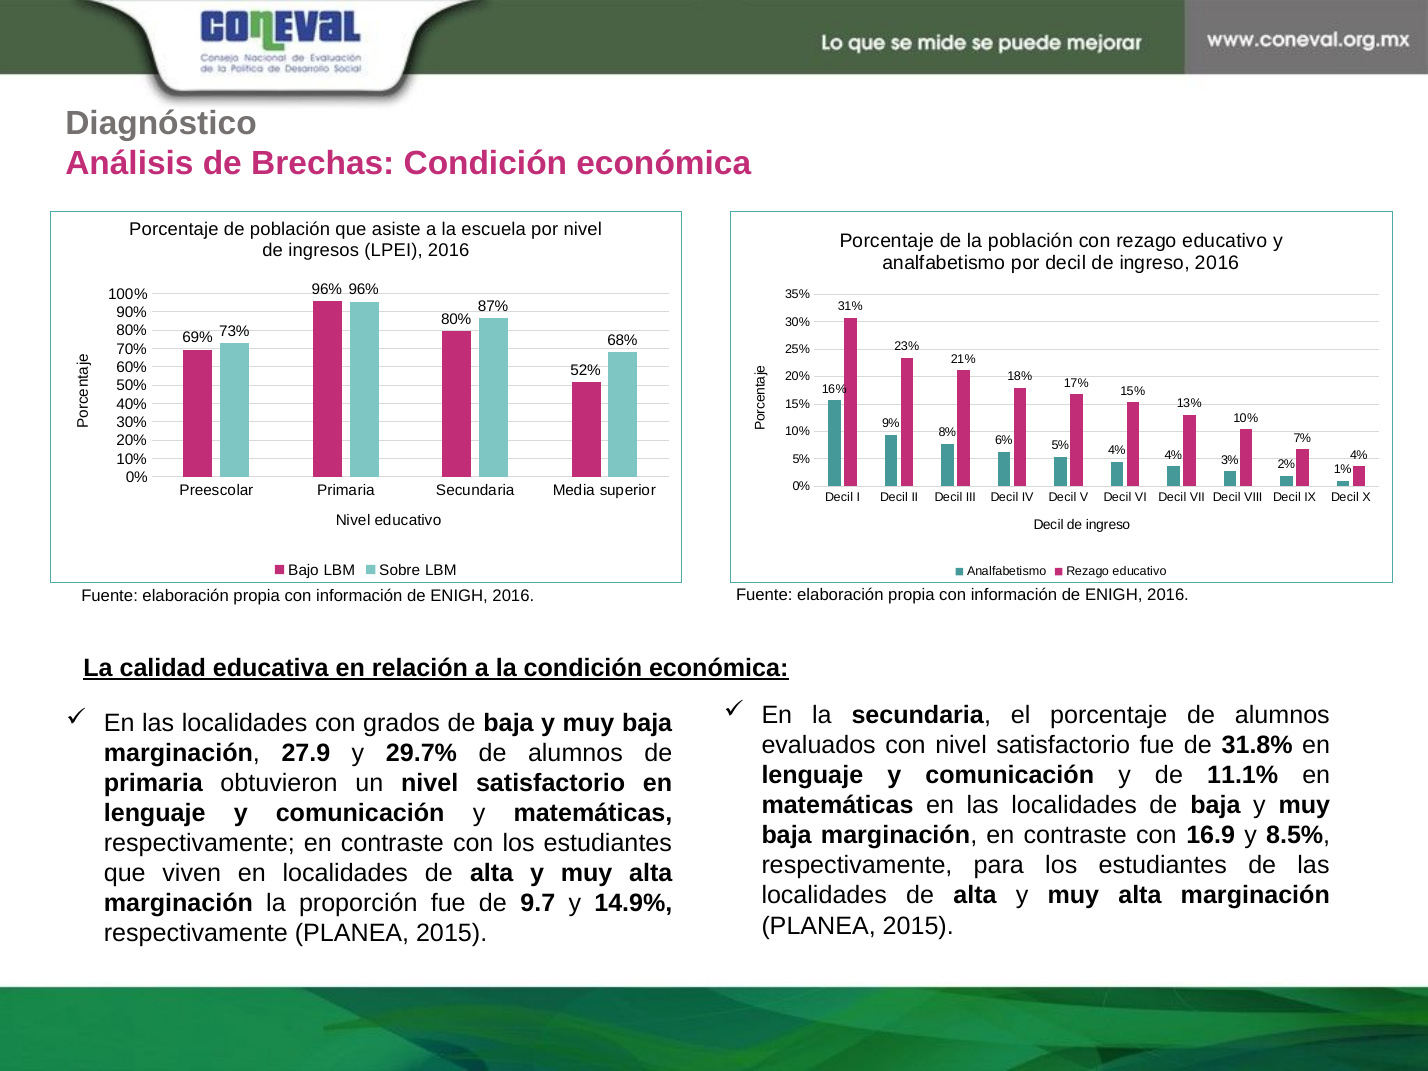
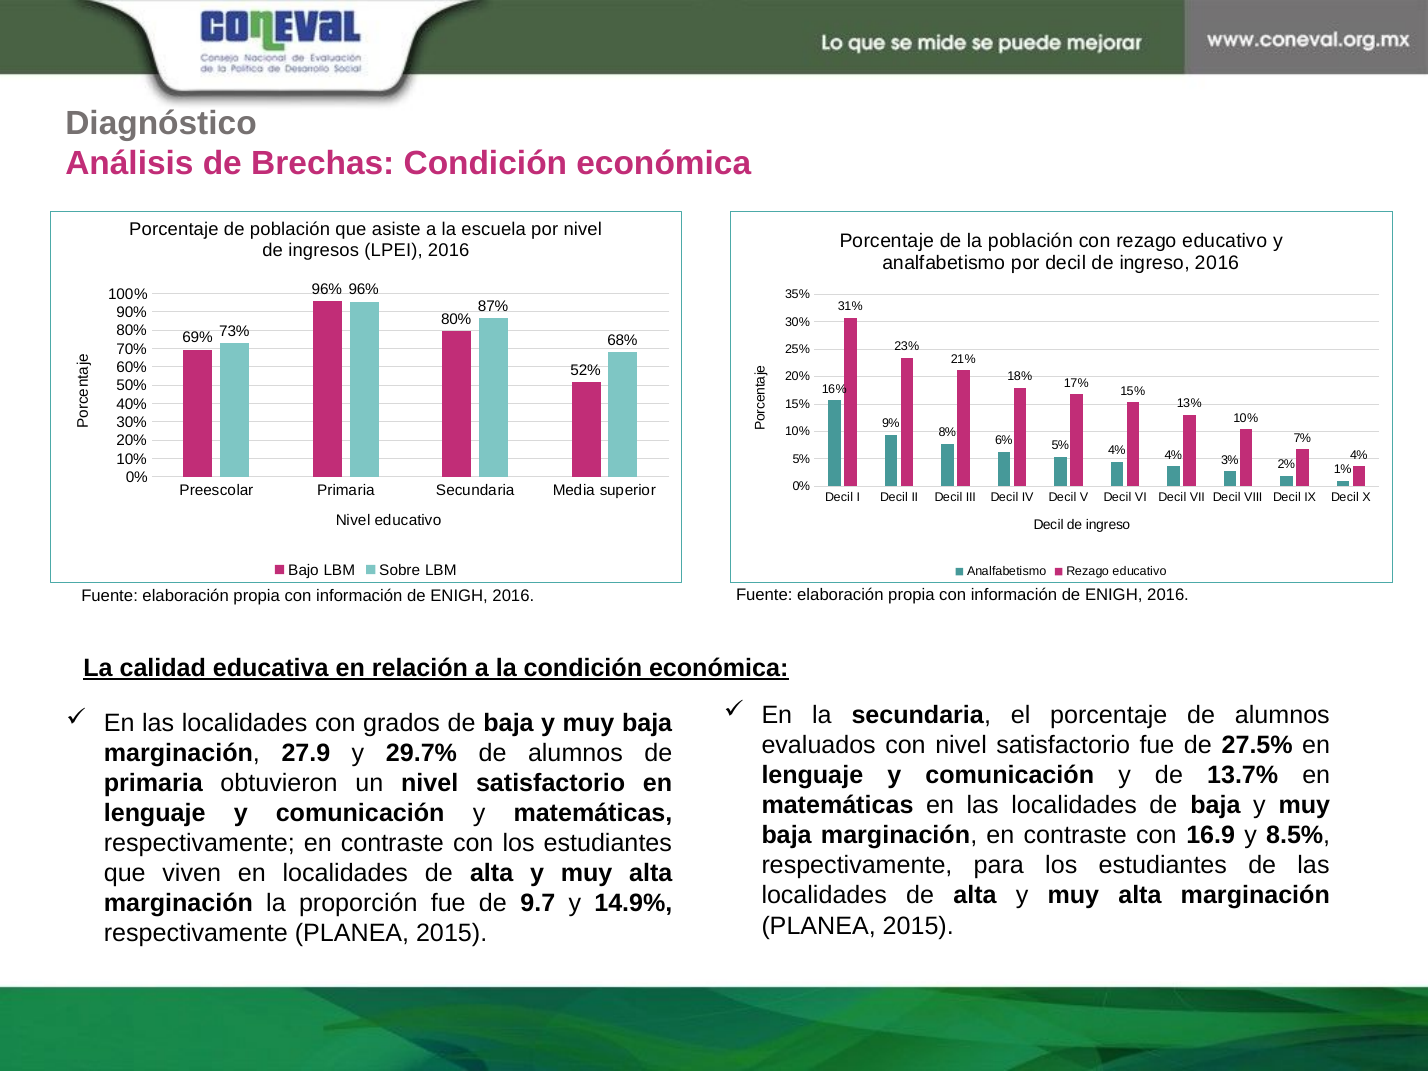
31.8%: 31.8% -> 27.5%
11.1%: 11.1% -> 13.7%
